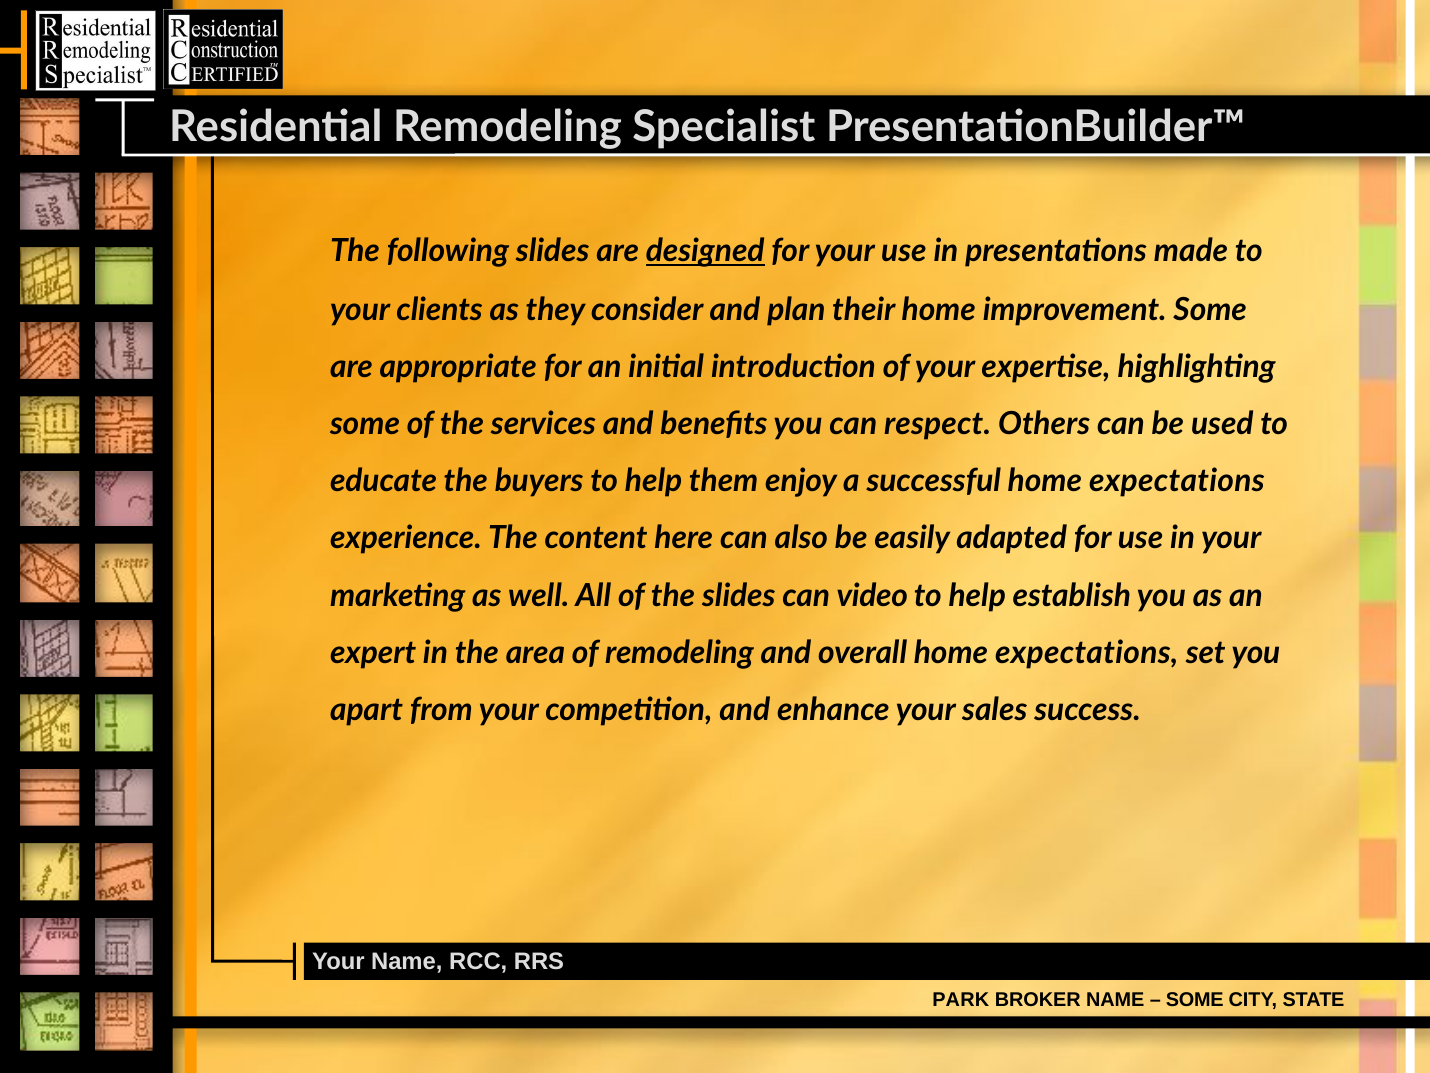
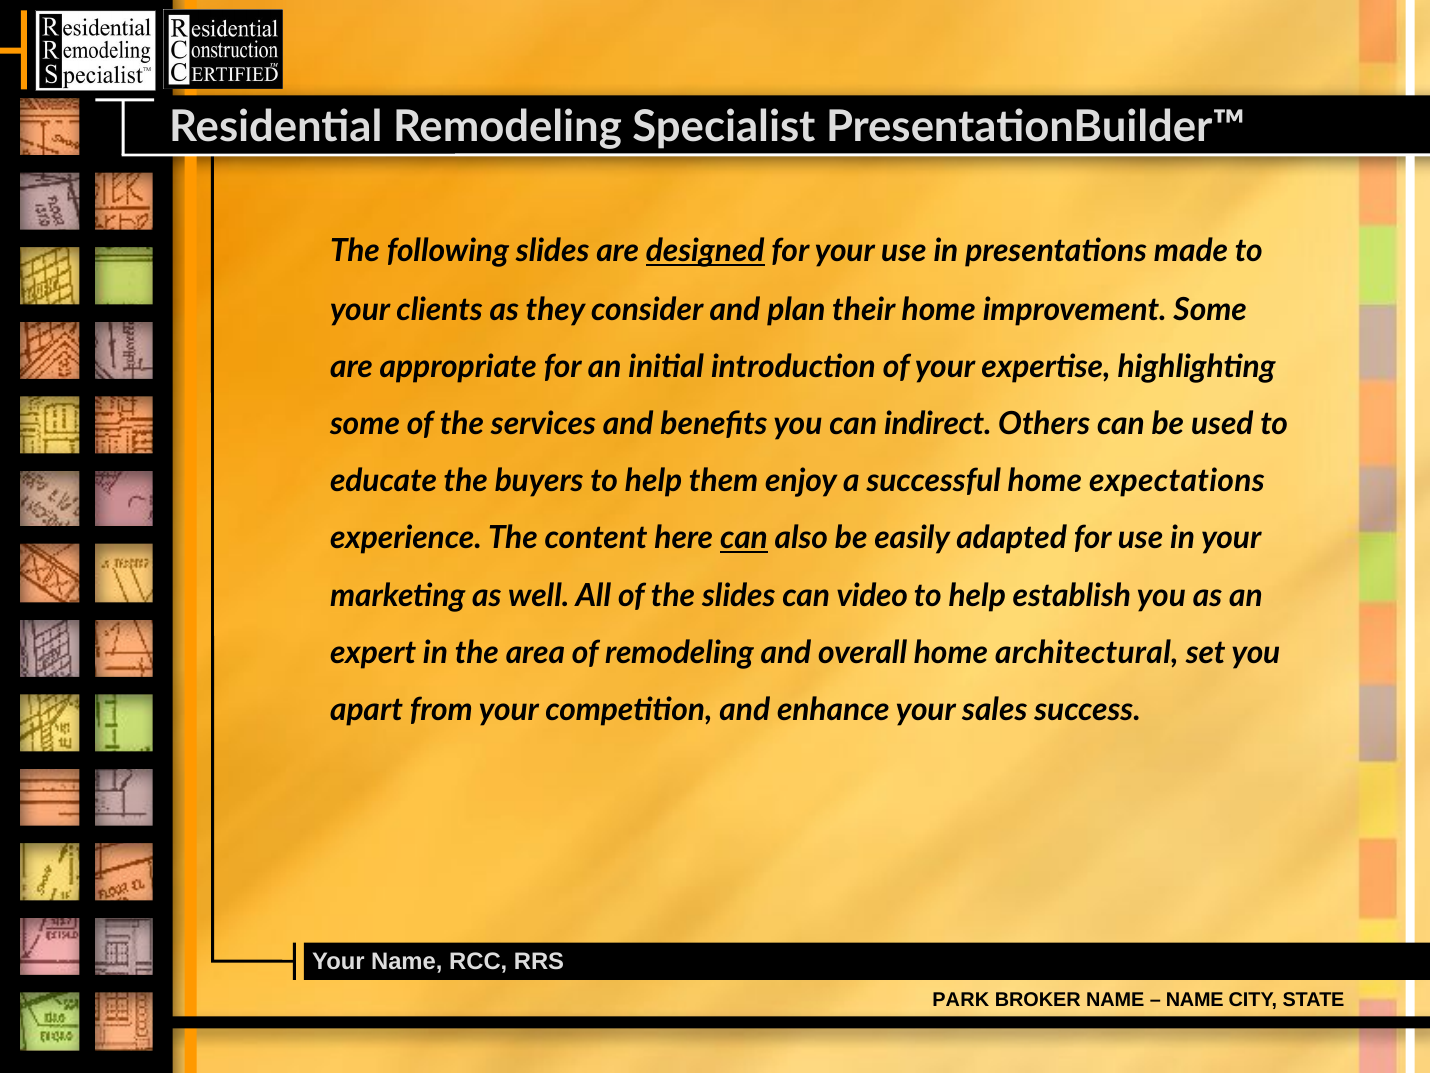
respect: respect -> indirect
can at (744, 538) underline: none -> present
overall home expectations: expectations -> architectural
SOME at (1195, 999): SOME -> NAME
